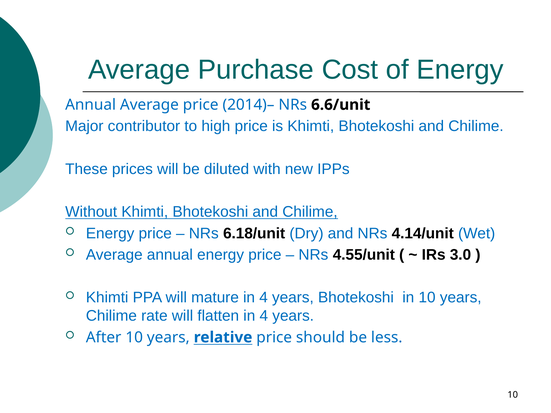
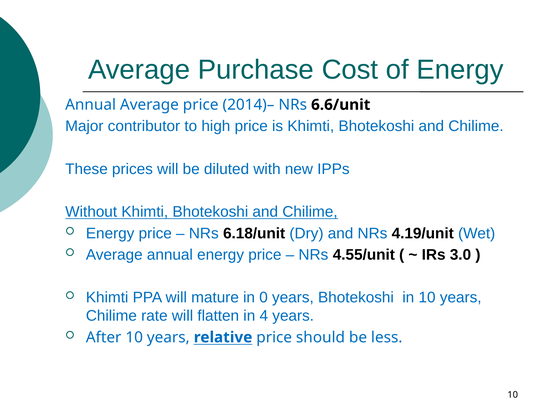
4.14/unit: 4.14/unit -> 4.19/unit
mature in 4: 4 -> 0
